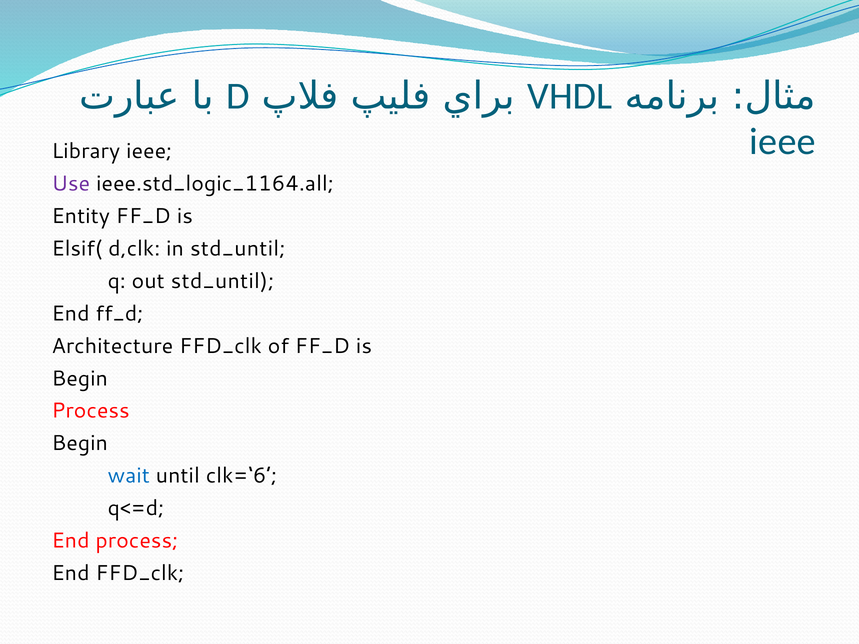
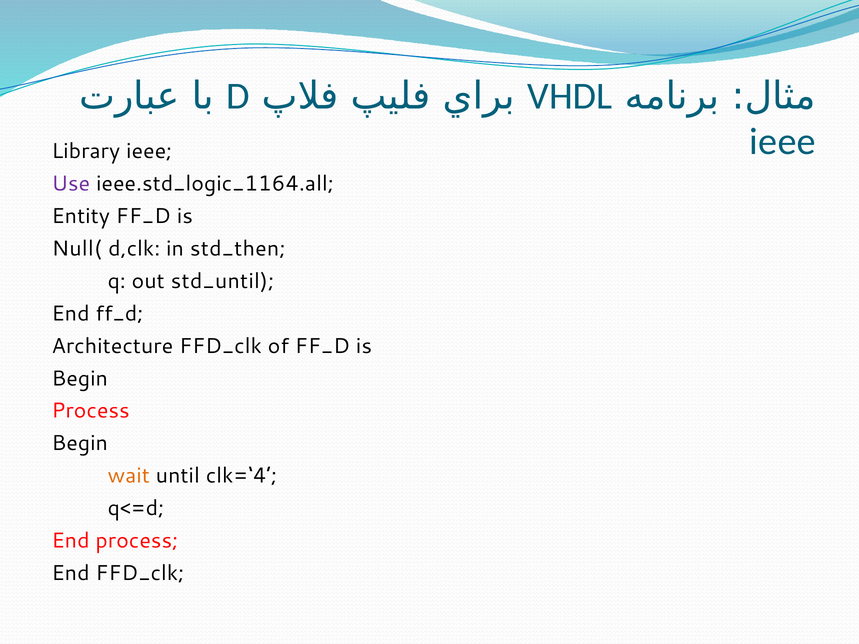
Elsif(: Elsif( -> Null(
in std_until: std_until -> std_then
wait colour: blue -> orange
clk=‘6: clk=‘6 -> clk=‘4
